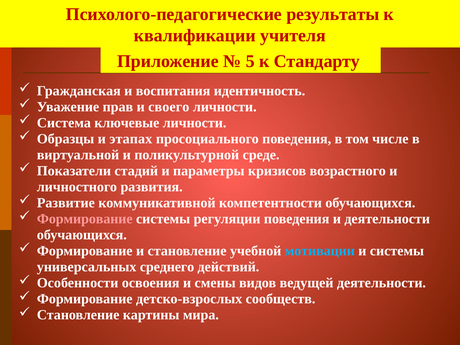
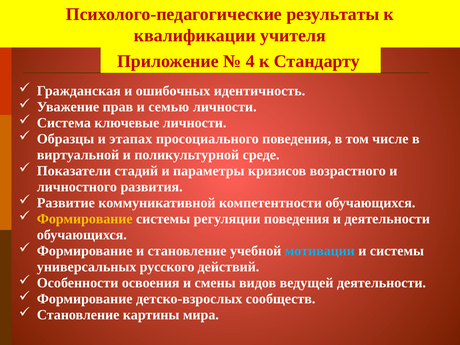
5: 5 -> 4
воспитания: воспитания -> ошибочных
своего: своего -> семью
Формирование at (85, 219) colour: pink -> yellow
среднего: среднего -> русского
